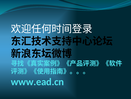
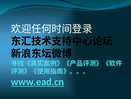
www.ead.cn underline: none -> present
